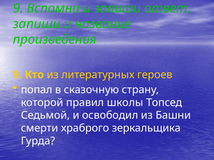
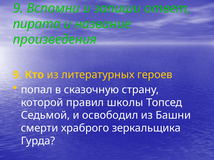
запиши at (37, 24): запиши -> пирата
